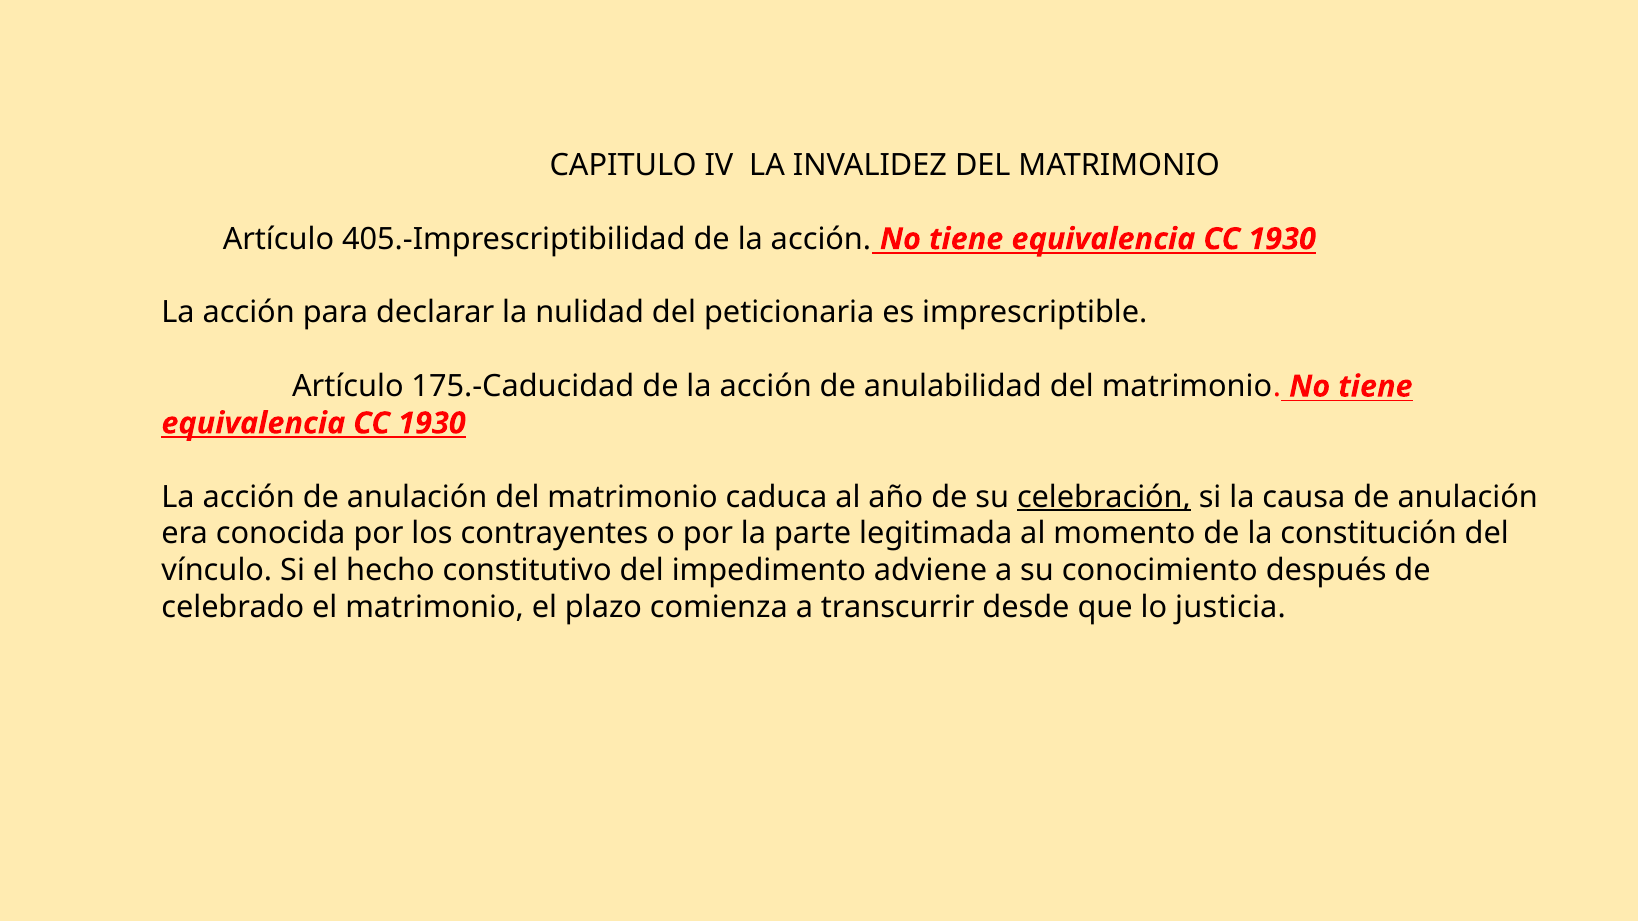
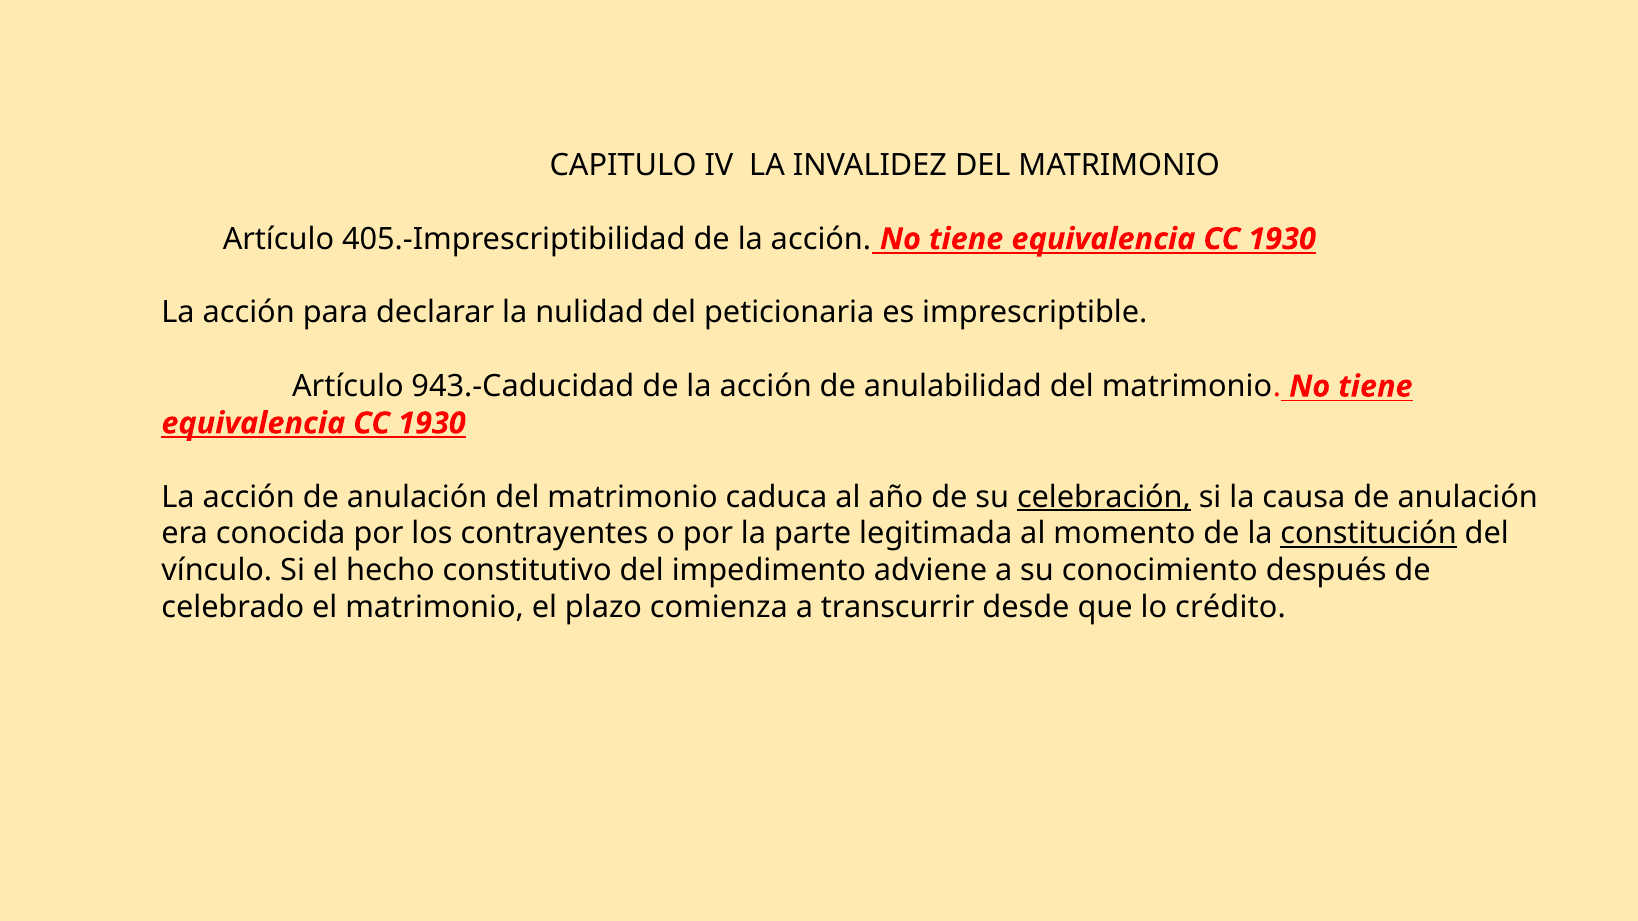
175.-Caducidad: 175.-Caducidad -> 943.-Caducidad
constitución underline: none -> present
justicia: justicia -> crédito
